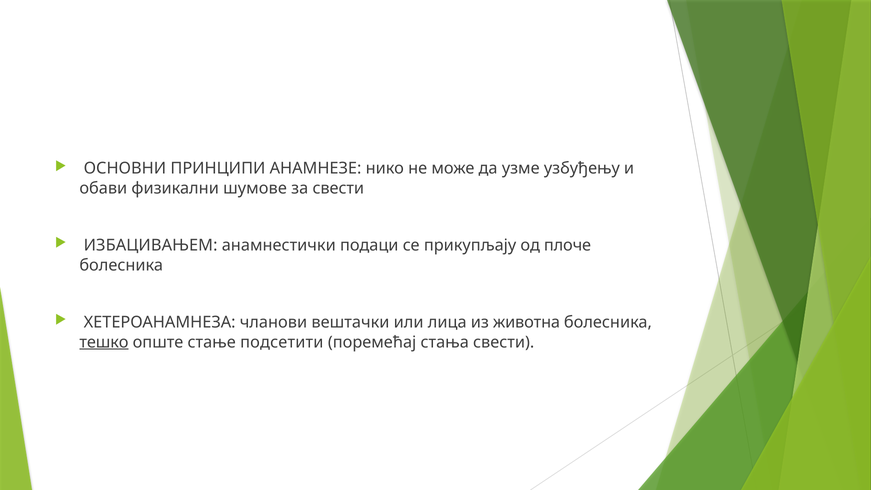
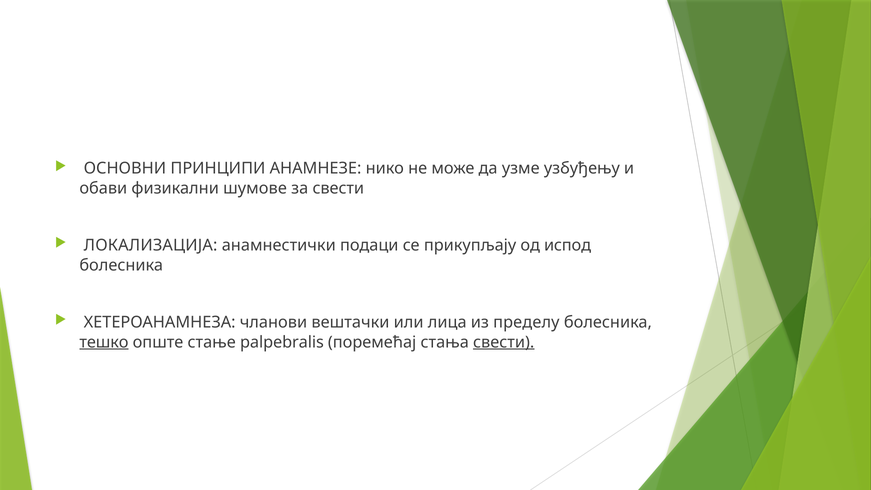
ИЗБАЦИВАЊЕМ: ИЗБАЦИВАЊЕМ -> ЛОКАЛИЗАЦИЈА
плоче: плоче -> испод
животна: животна -> пределу
подсетити: подсетити -> palpebralis
свести at (504, 342) underline: none -> present
